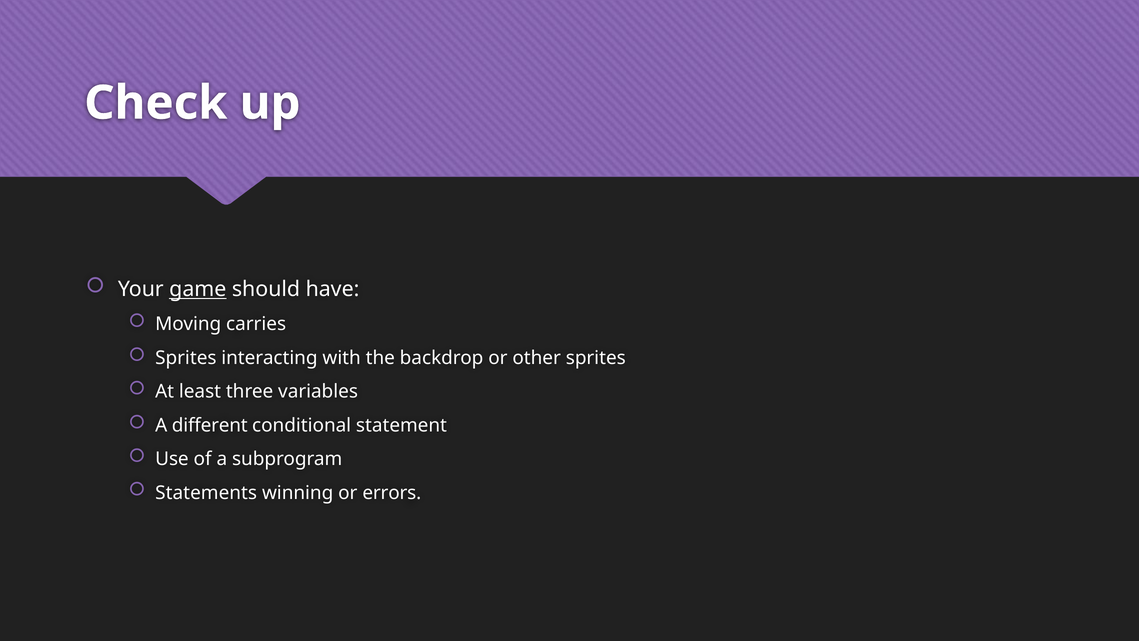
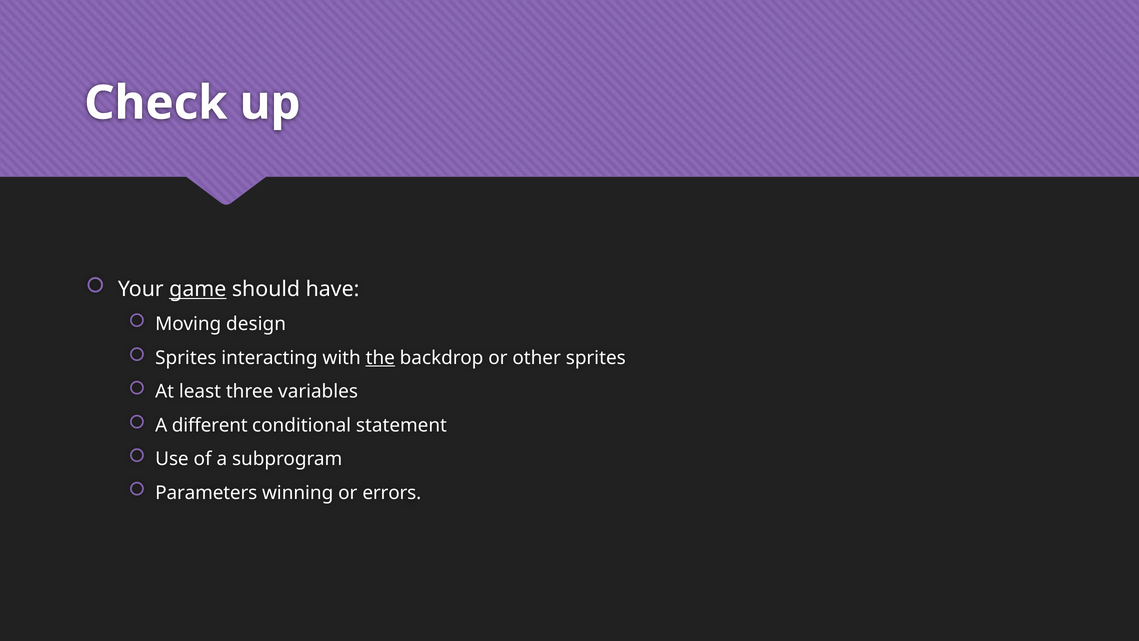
carries: carries -> design
the underline: none -> present
Statements: Statements -> Parameters
